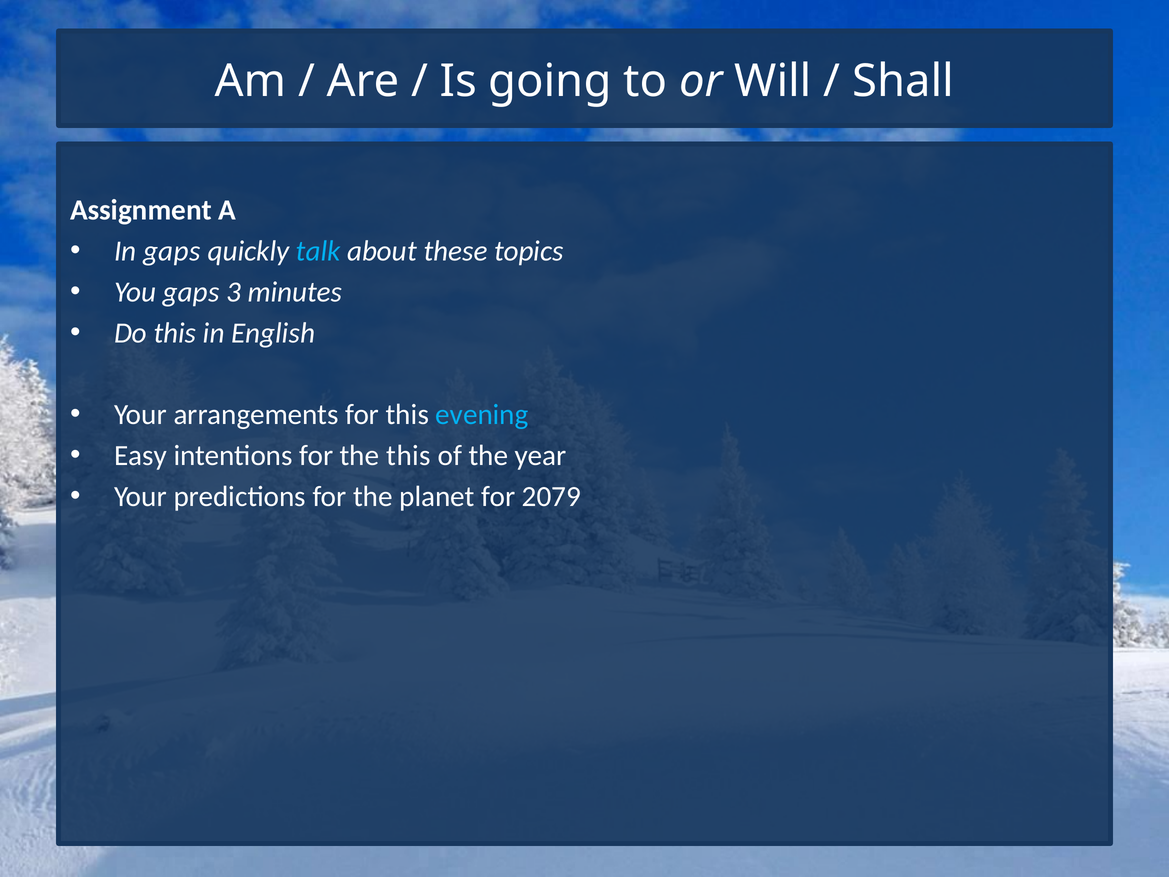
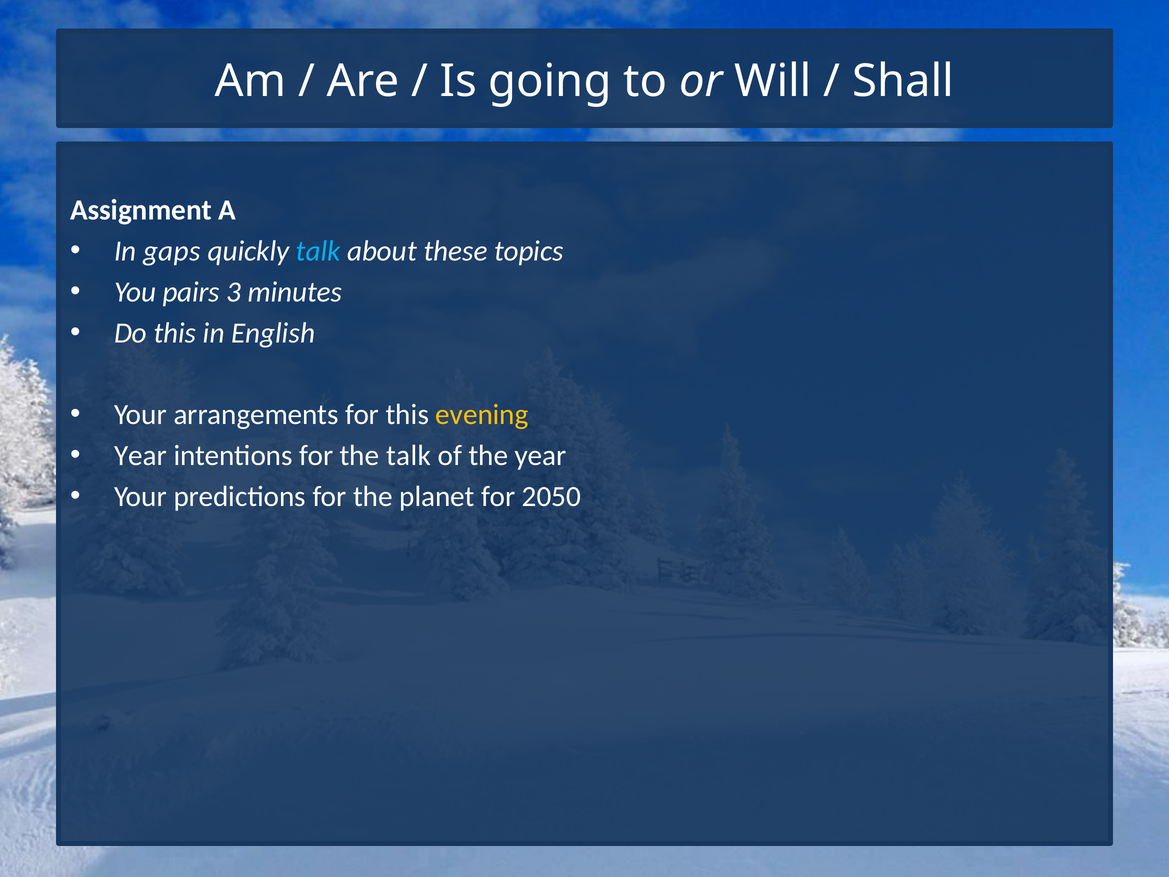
You gaps: gaps -> pairs
evening colour: light blue -> yellow
Easy at (140, 456): Easy -> Year
the this: this -> talk
2079: 2079 -> 2050
